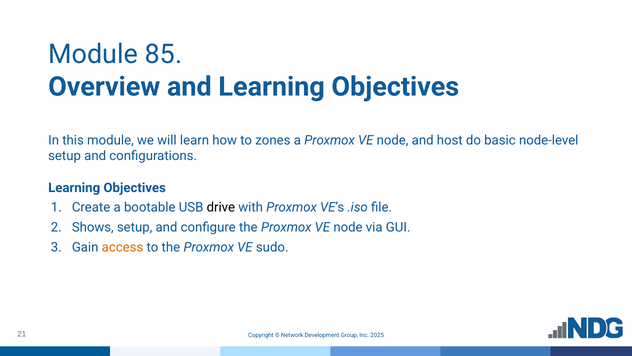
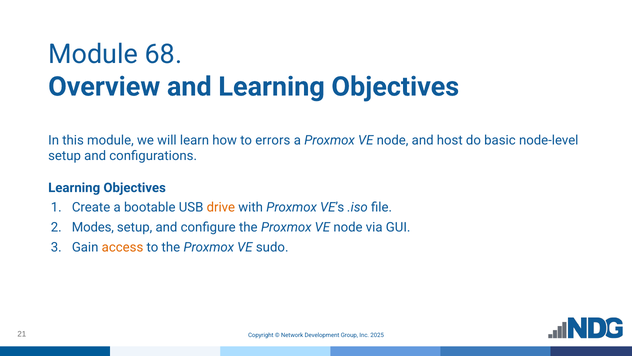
85: 85 -> 68
zones: zones -> errors
drive colour: black -> orange
Shows: Shows -> Modes
